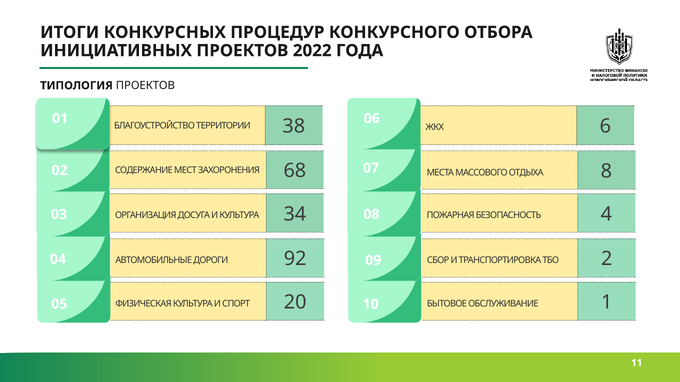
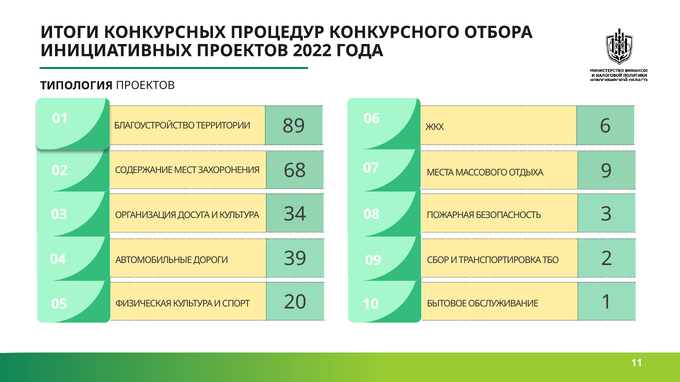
38: 38 -> 89
8: 8 -> 9
4: 4 -> 3
92: 92 -> 39
